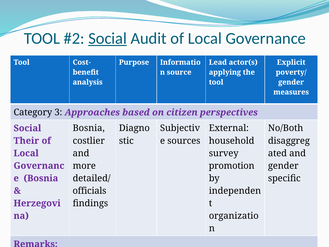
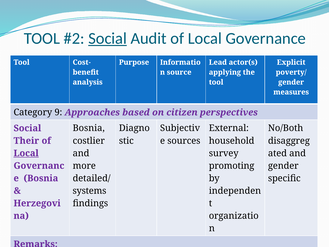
3: 3 -> 9
Local at (26, 153) underline: none -> present
promotion: promotion -> promoting
officials: officials -> systems
